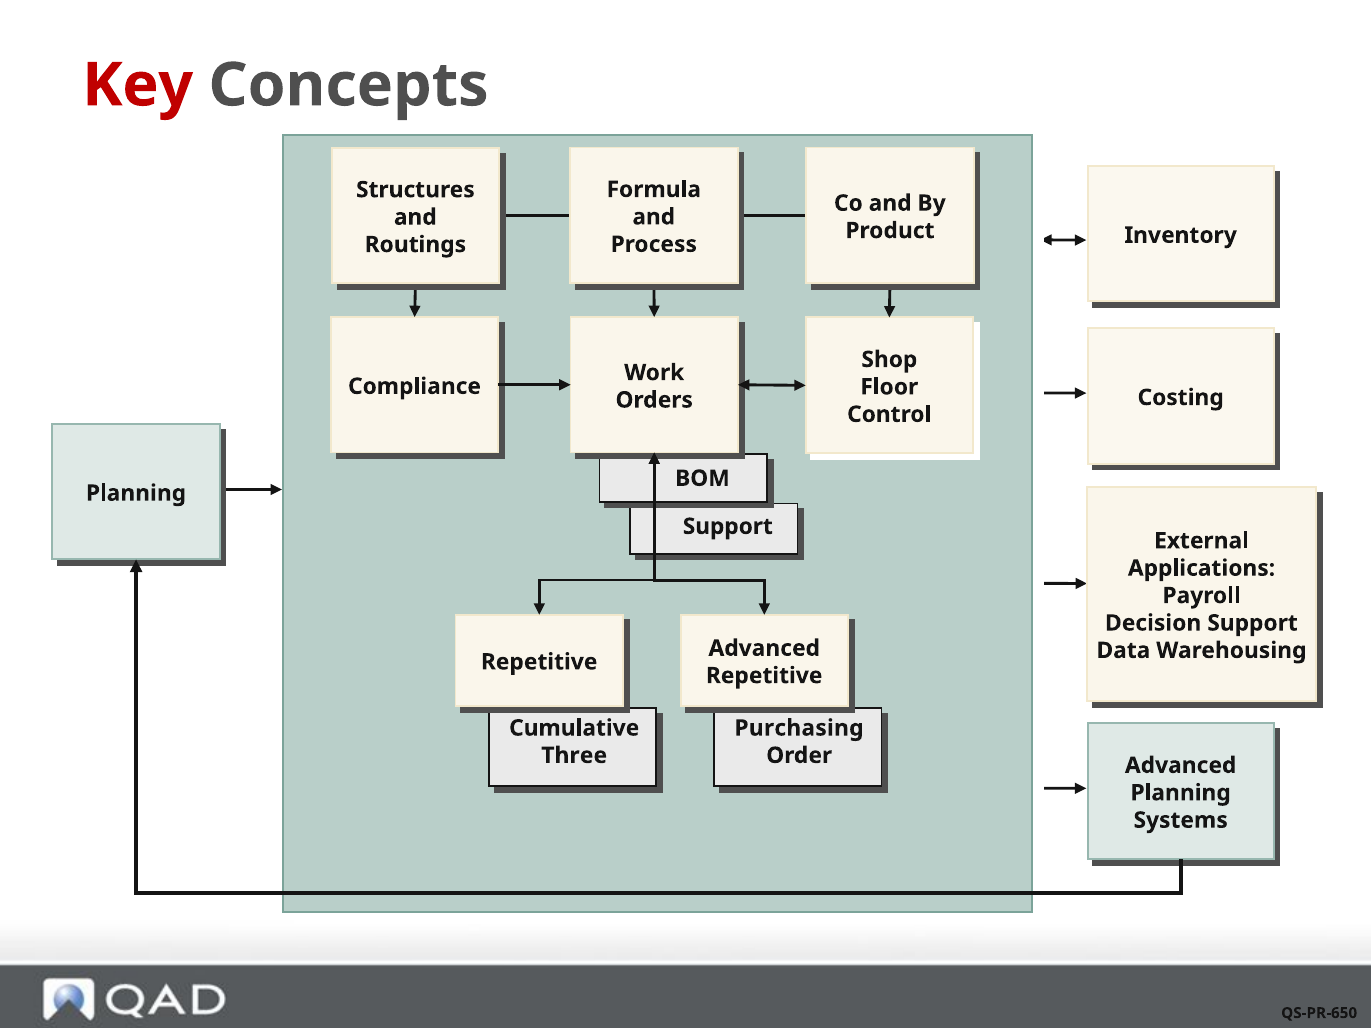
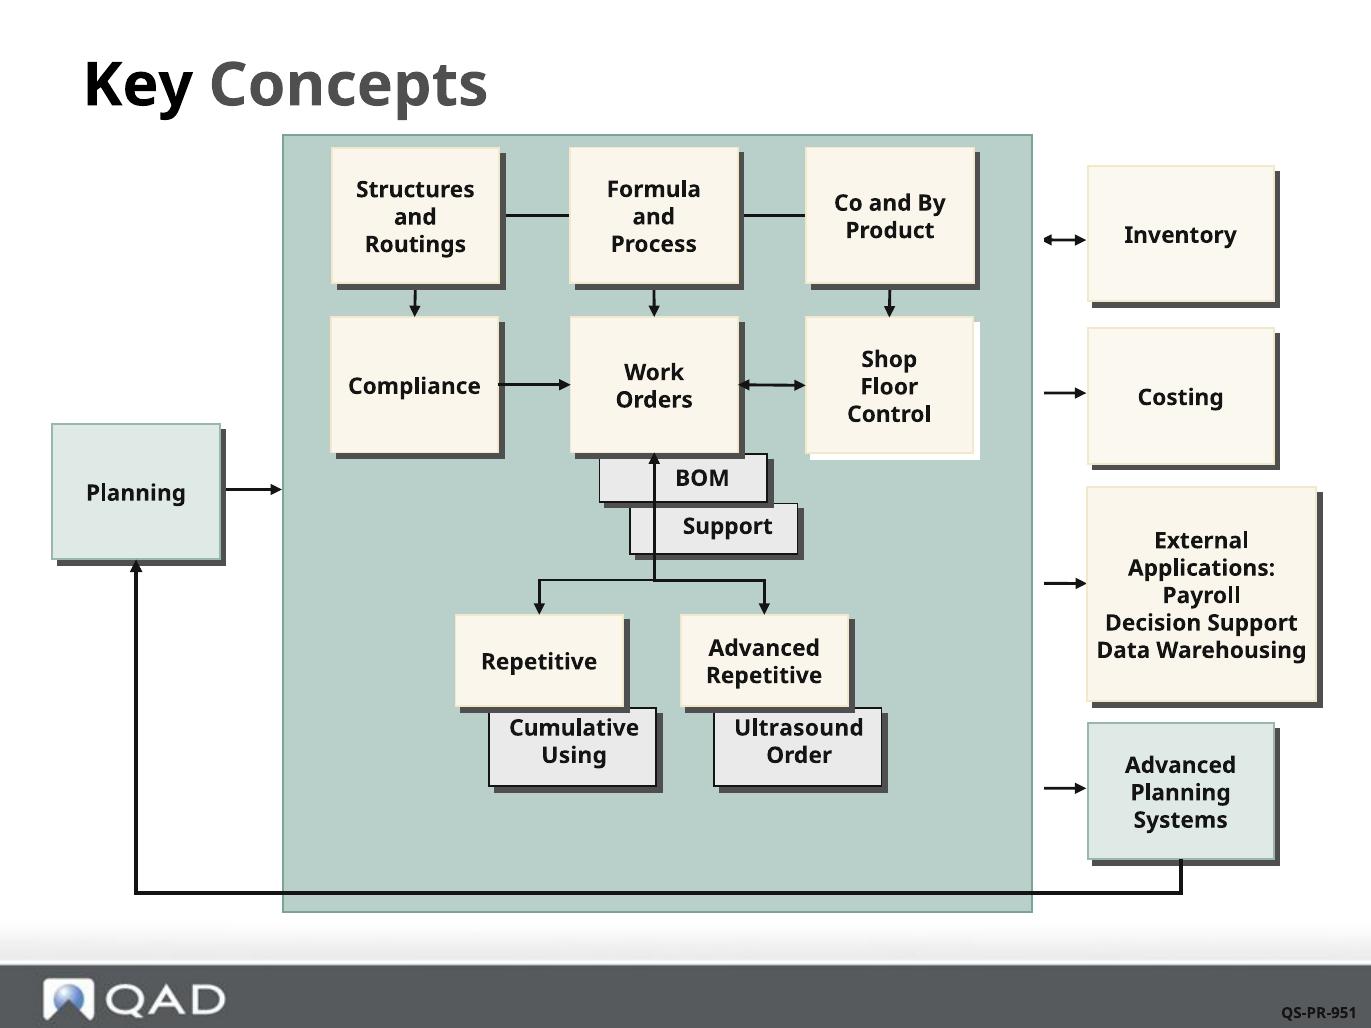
Key colour: red -> black
Purchasing: Purchasing -> Ultrasound
Three: Three -> Using
QS-PR-650: QS-PR-650 -> QS-PR-951
